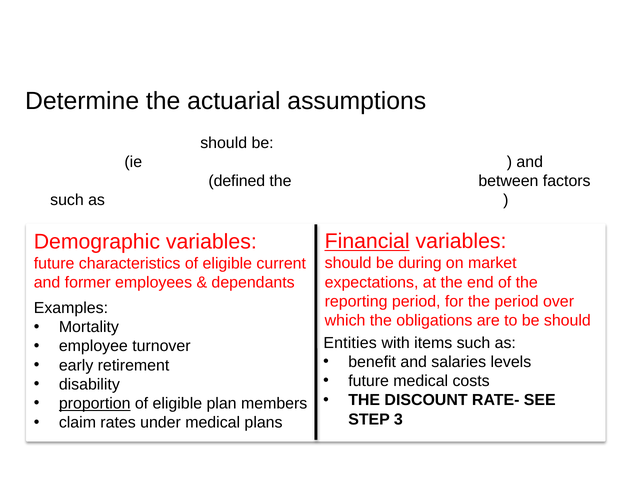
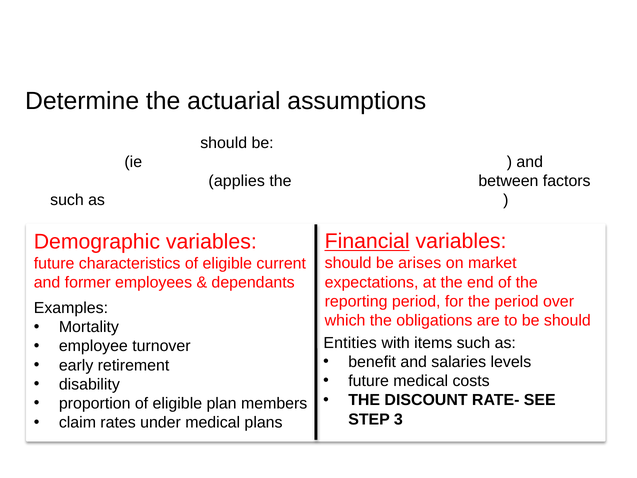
defined: defined -> applies
during: during -> arises
proportion underline: present -> none
